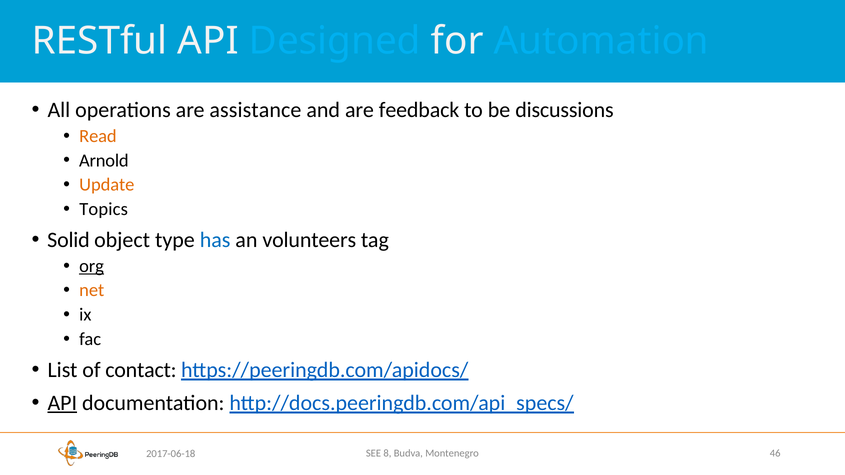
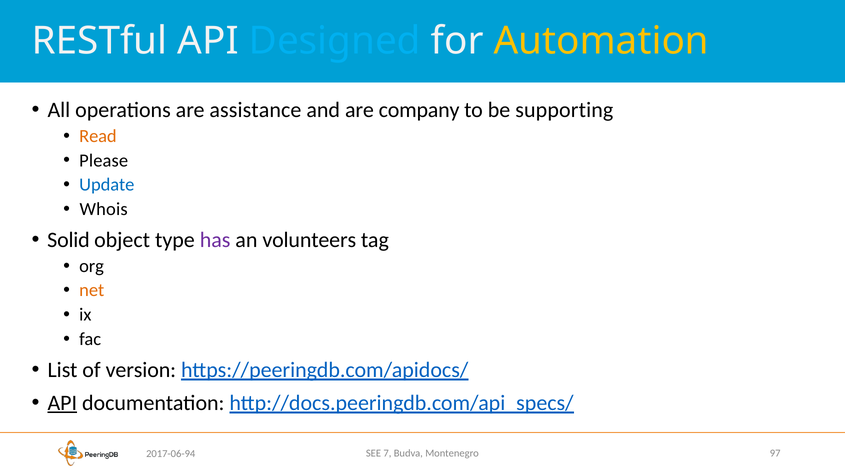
Automation colour: light blue -> yellow
feedback: feedback -> company
discussions: discussions -> supporting
Arnold: Arnold -> Please
Update colour: orange -> blue
Topics: Topics -> Whois
has colour: blue -> purple
org underline: present -> none
contact: contact -> version
8: 8 -> 7
46: 46 -> 97
2017-06-18: 2017-06-18 -> 2017-06-94
